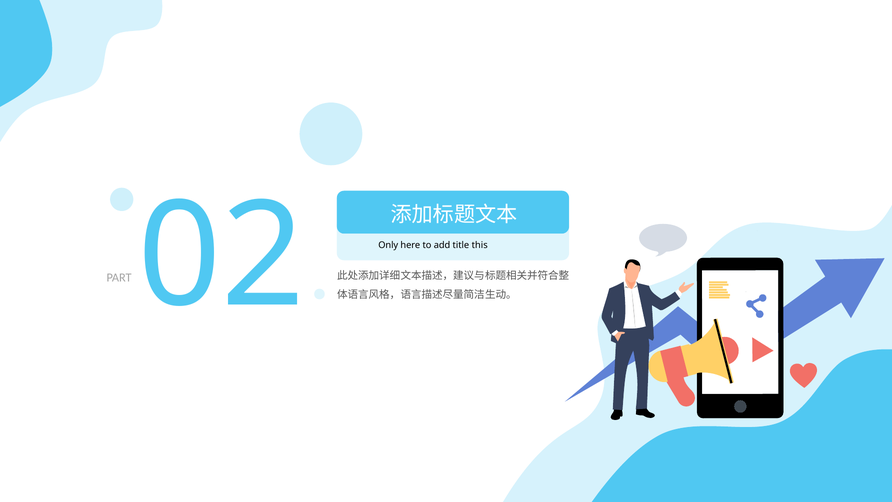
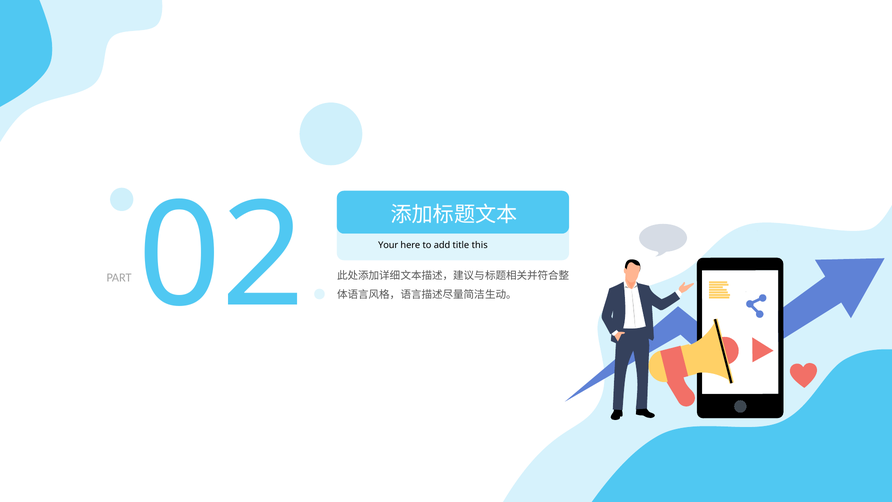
Only: Only -> Your
